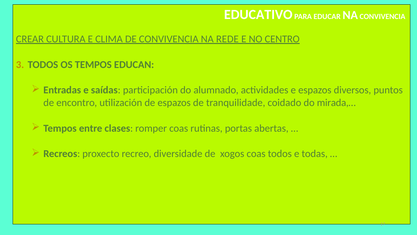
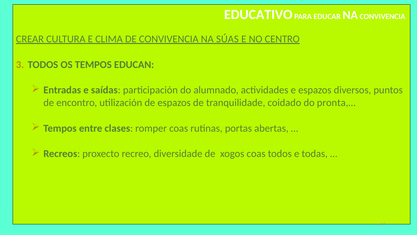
REDE: REDE -> SÚAS
mirada,…: mirada,… -> pronta,…
